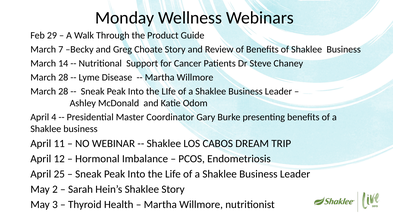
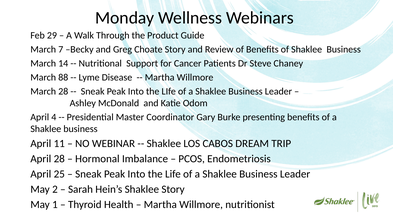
28 at (63, 77): 28 -> 88
April 12: 12 -> 28
3: 3 -> 1
